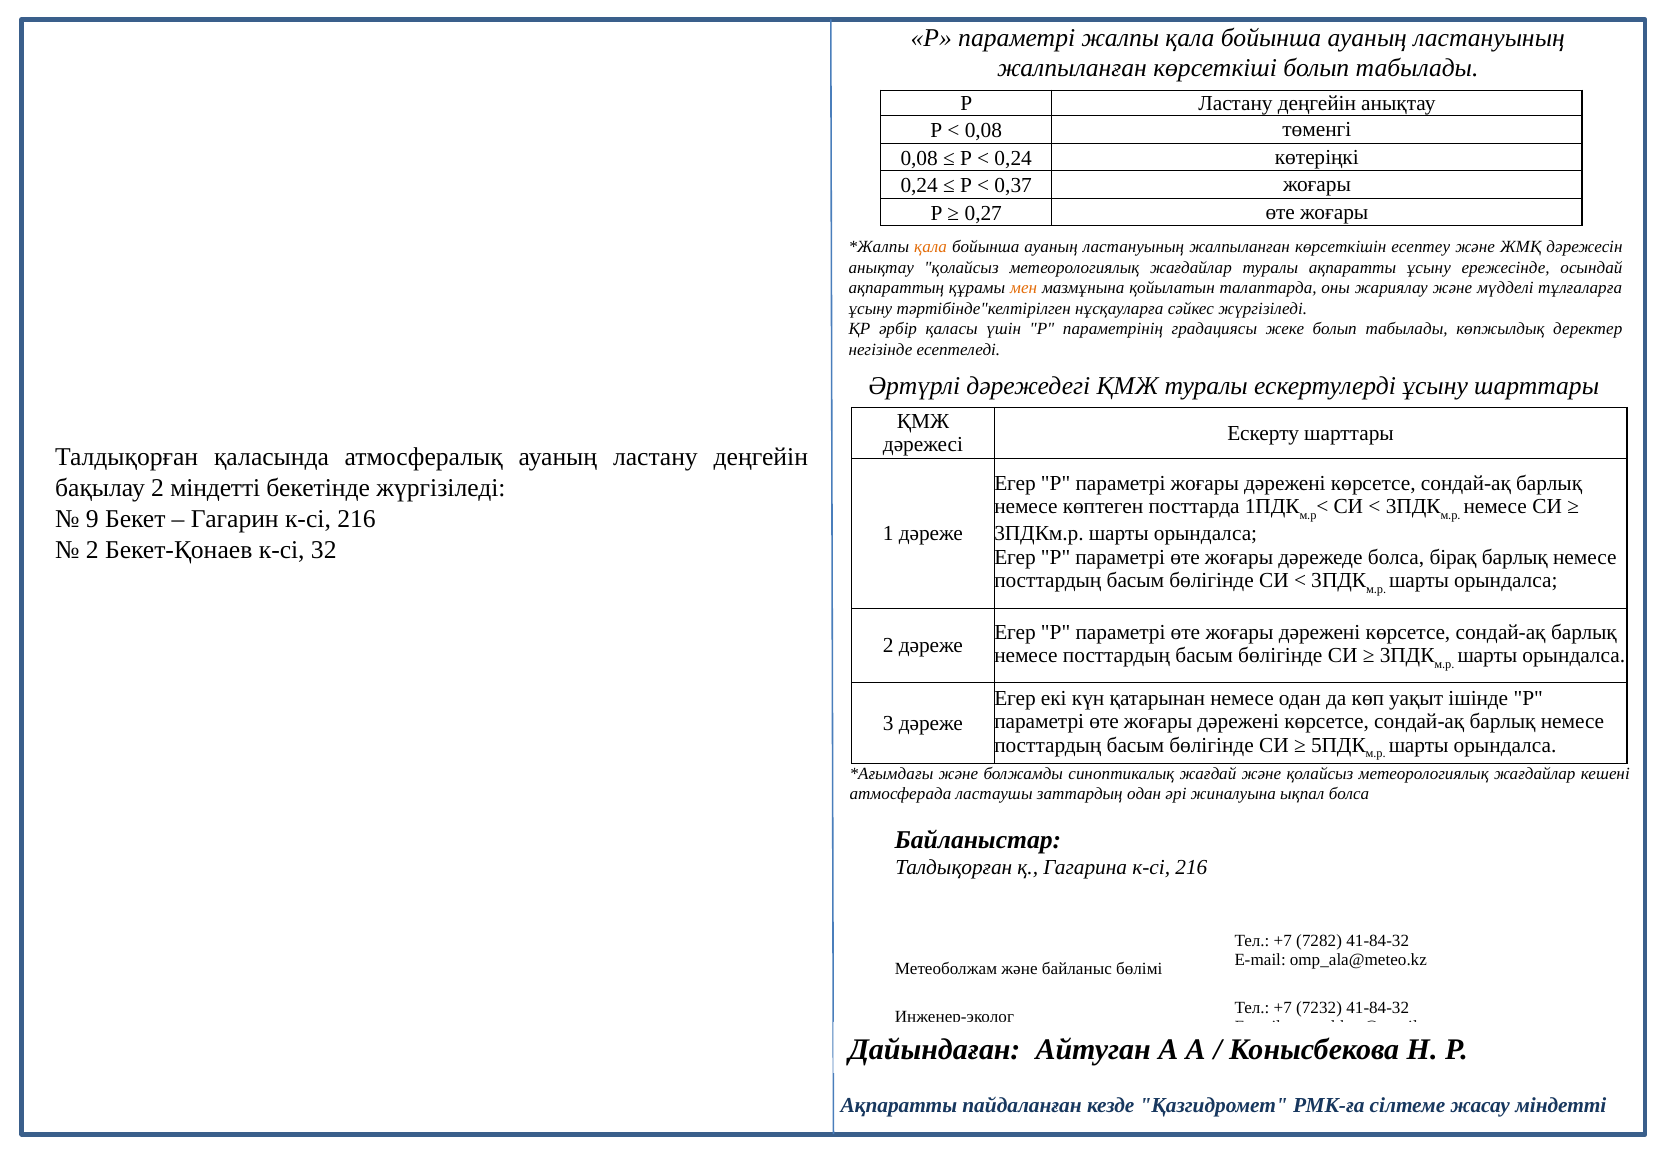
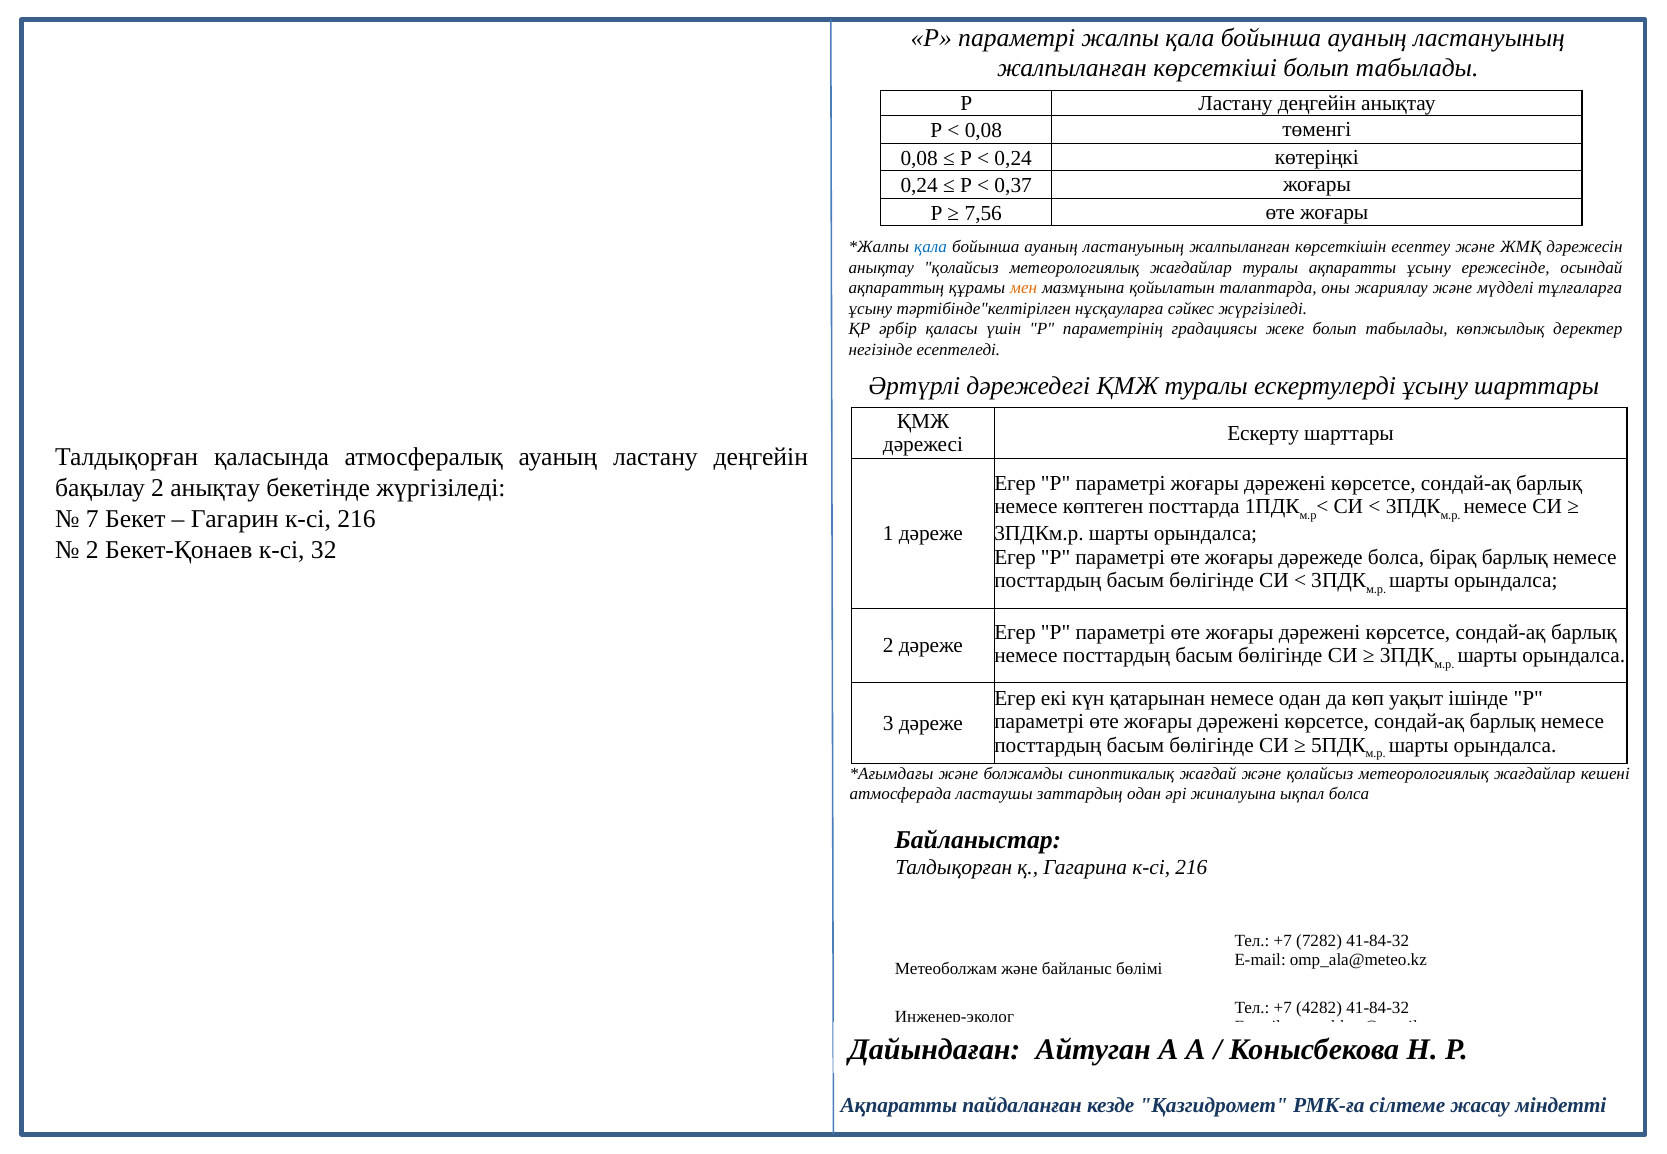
0,27: 0,27 -> 7,56
қала at (931, 247) colour: orange -> blue
2 міндетті: міндетті -> анықтау
9: 9 -> 7
7232: 7232 -> 4282
